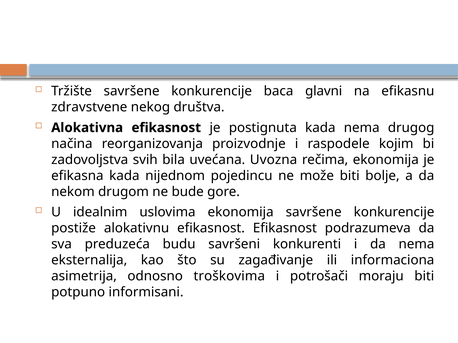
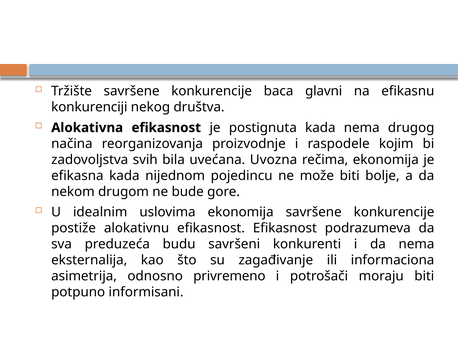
zdravstvene: zdravstvene -> konkurenciji
troškovima: troškovima -> privremeno
